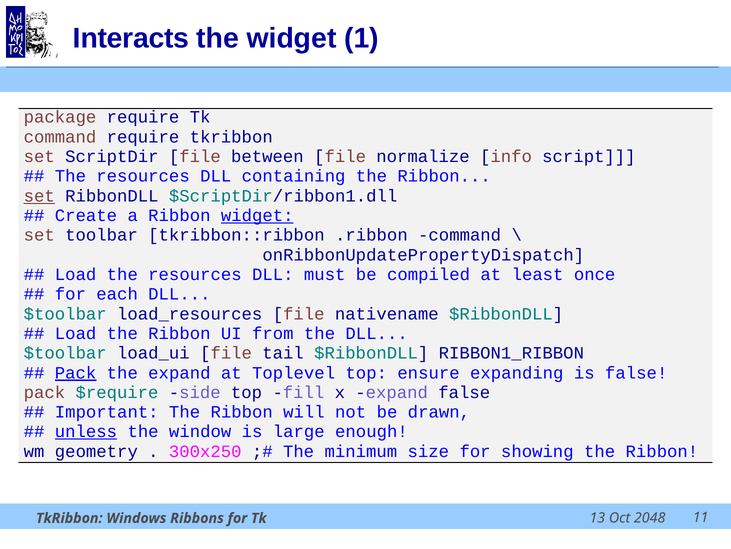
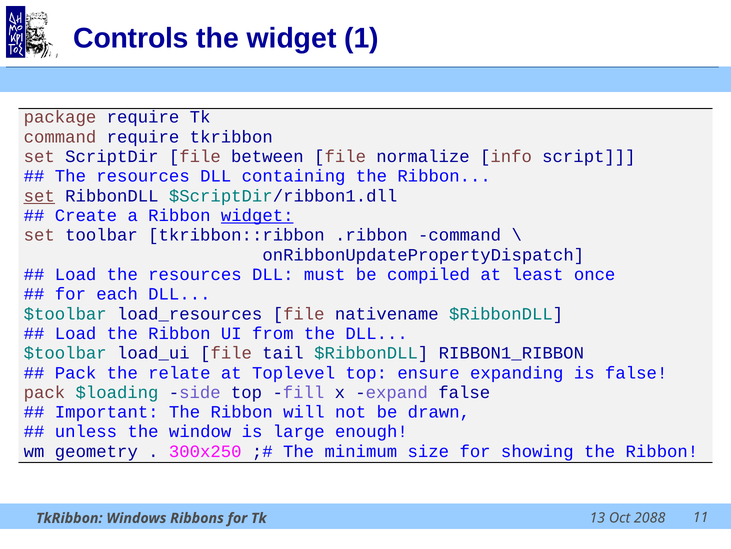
Interacts: Interacts -> Controls
Pack at (76, 372) underline: present -> none
the expand: expand -> relate
$require: $require -> $loading
unless underline: present -> none
2048: 2048 -> 2088
